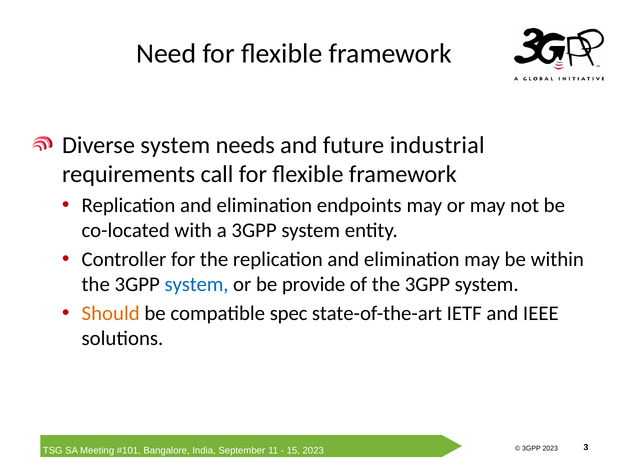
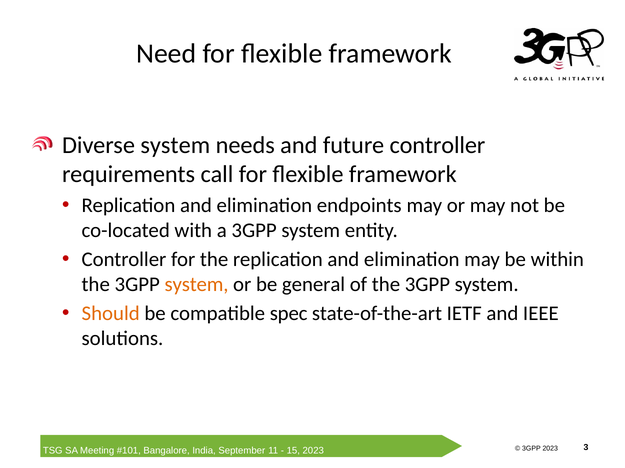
future industrial: industrial -> controller
system at (197, 285) colour: blue -> orange
provide: provide -> general
